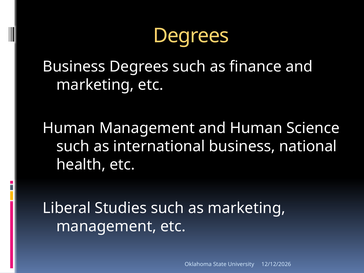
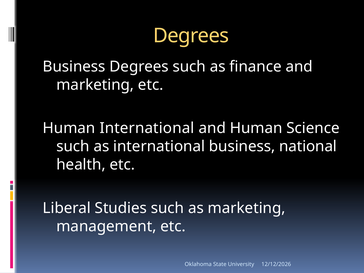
Human Management: Management -> International
